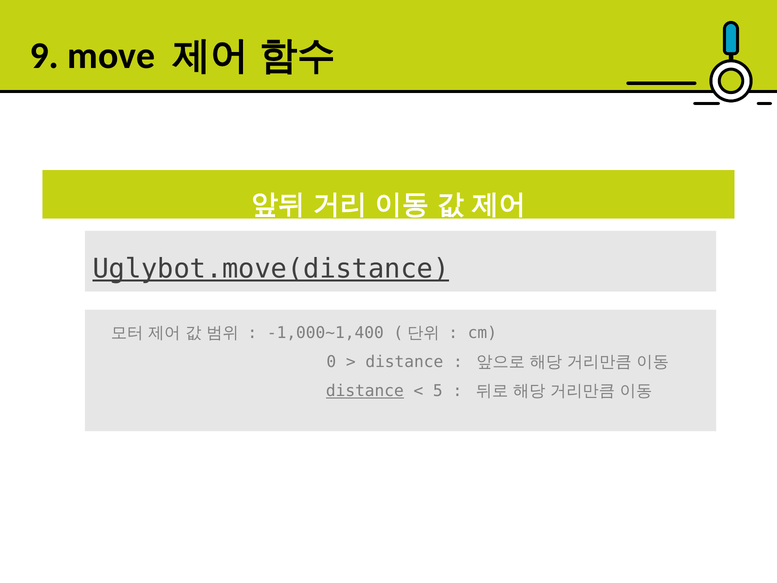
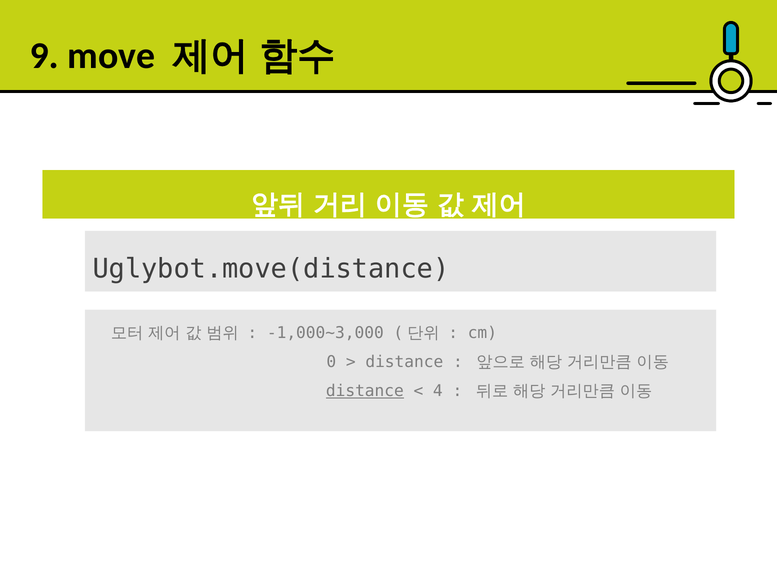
Uglybot.move(distance underline: present -> none
-1,000~1,400: -1,000~1,400 -> -1,000~3,000
5: 5 -> 4
